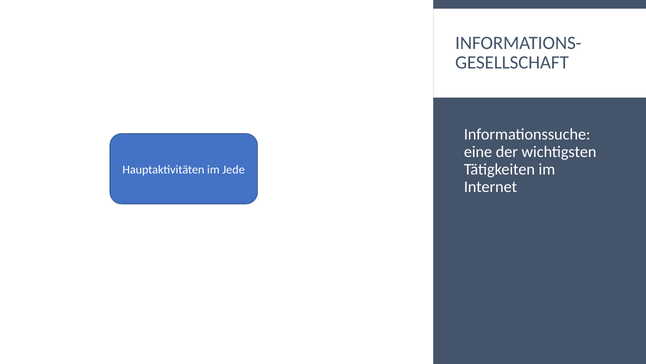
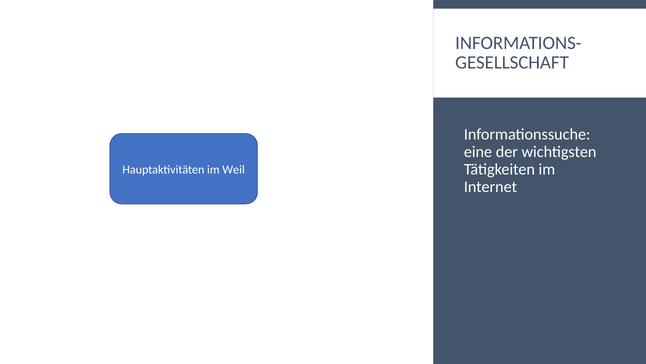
Jede: Jede -> Weil
